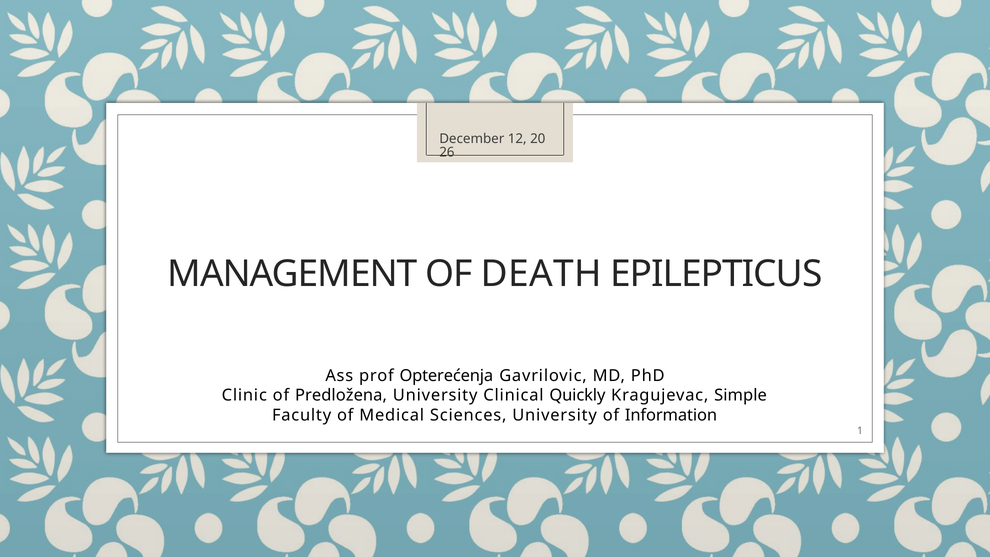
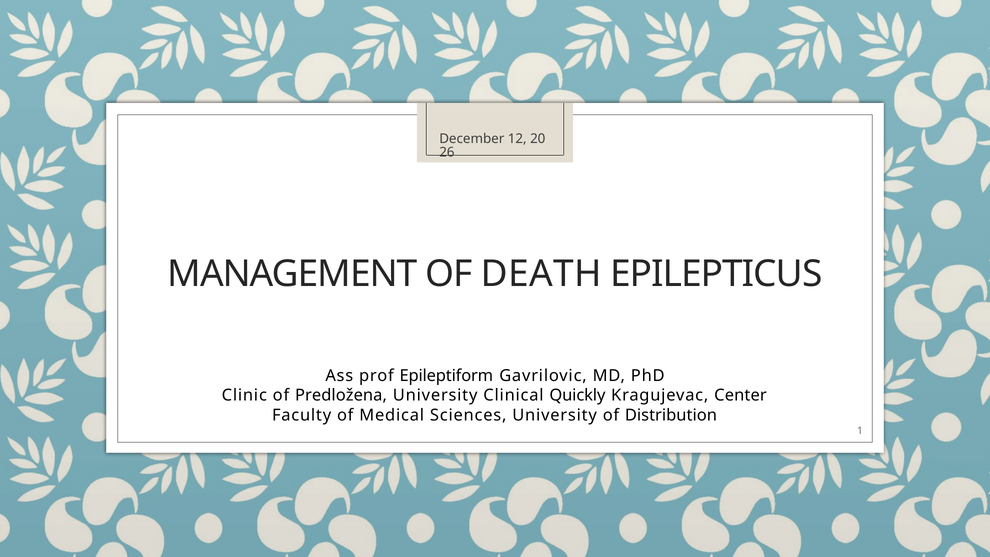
Opterećenja: Opterećenja -> Epileptiform
Simple: Simple -> Center
Information: Information -> Distribution
